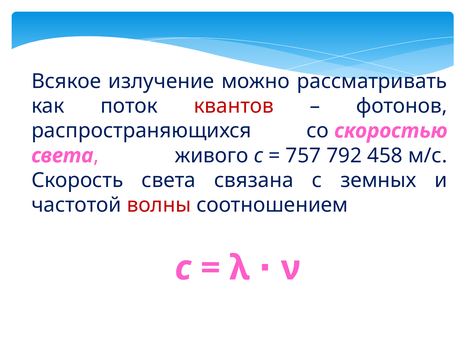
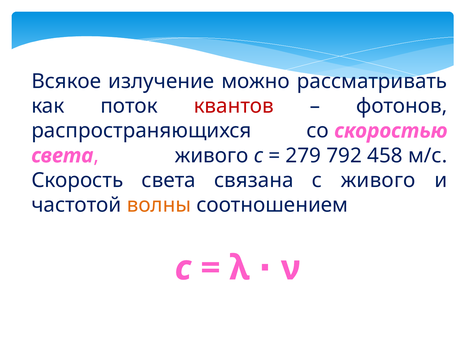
757: 757 -> 279
с земных: земных -> живого
волны colour: red -> orange
